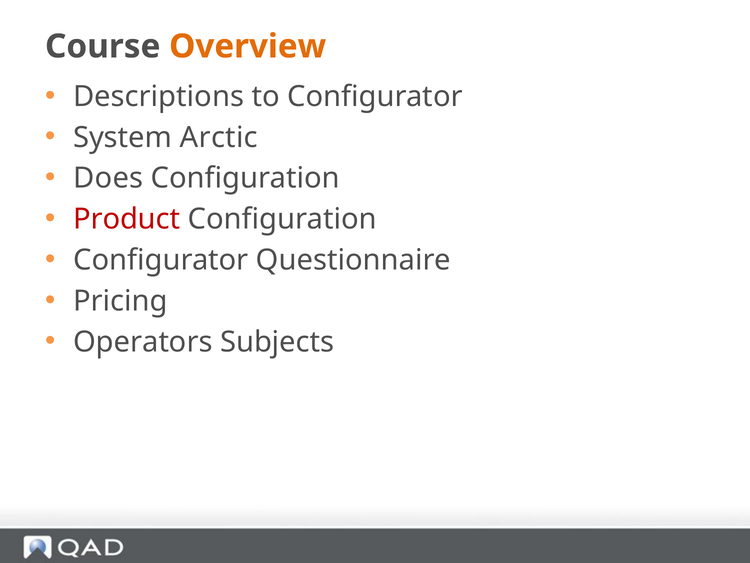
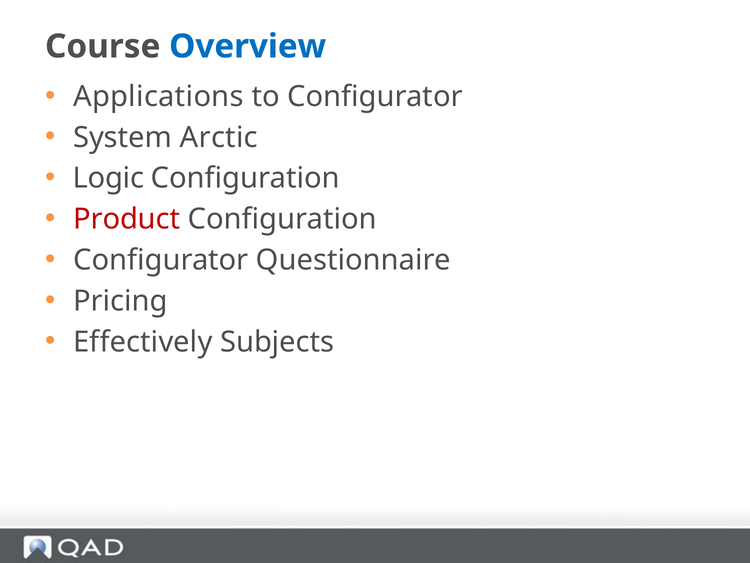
Overview colour: orange -> blue
Descriptions: Descriptions -> Applications
Does: Does -> Logic
Operators: Operators -> Effectively
